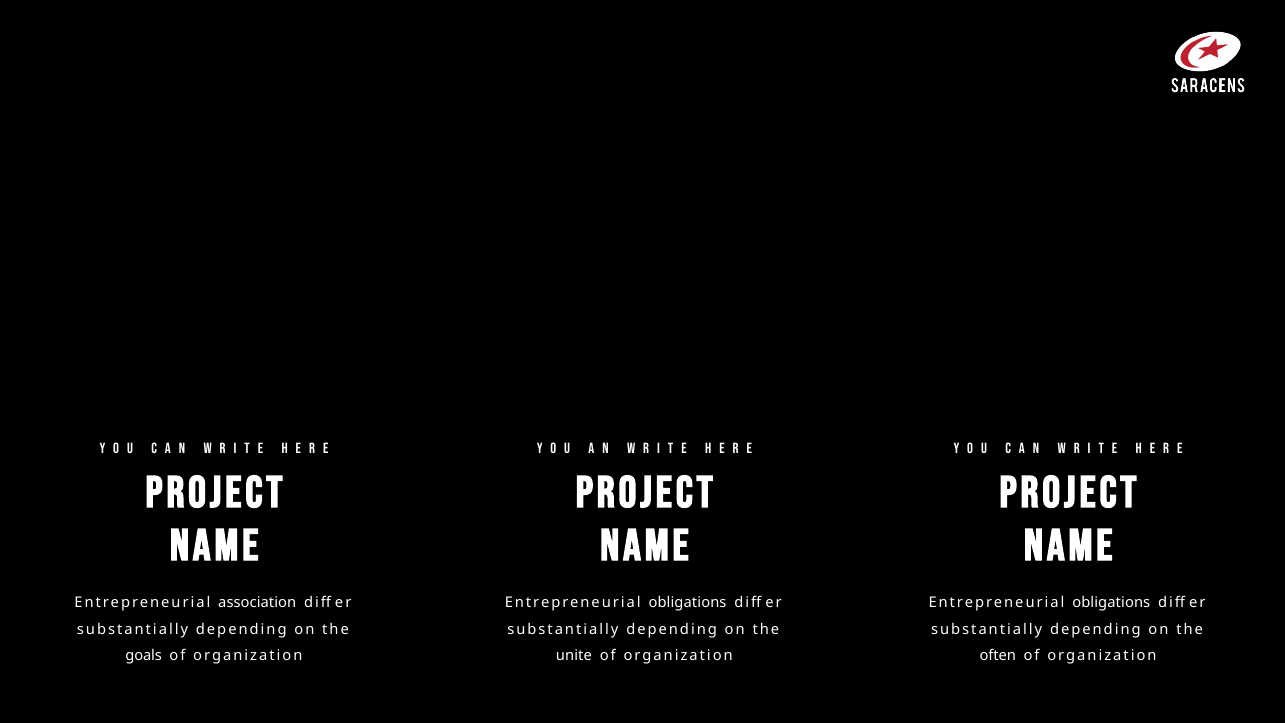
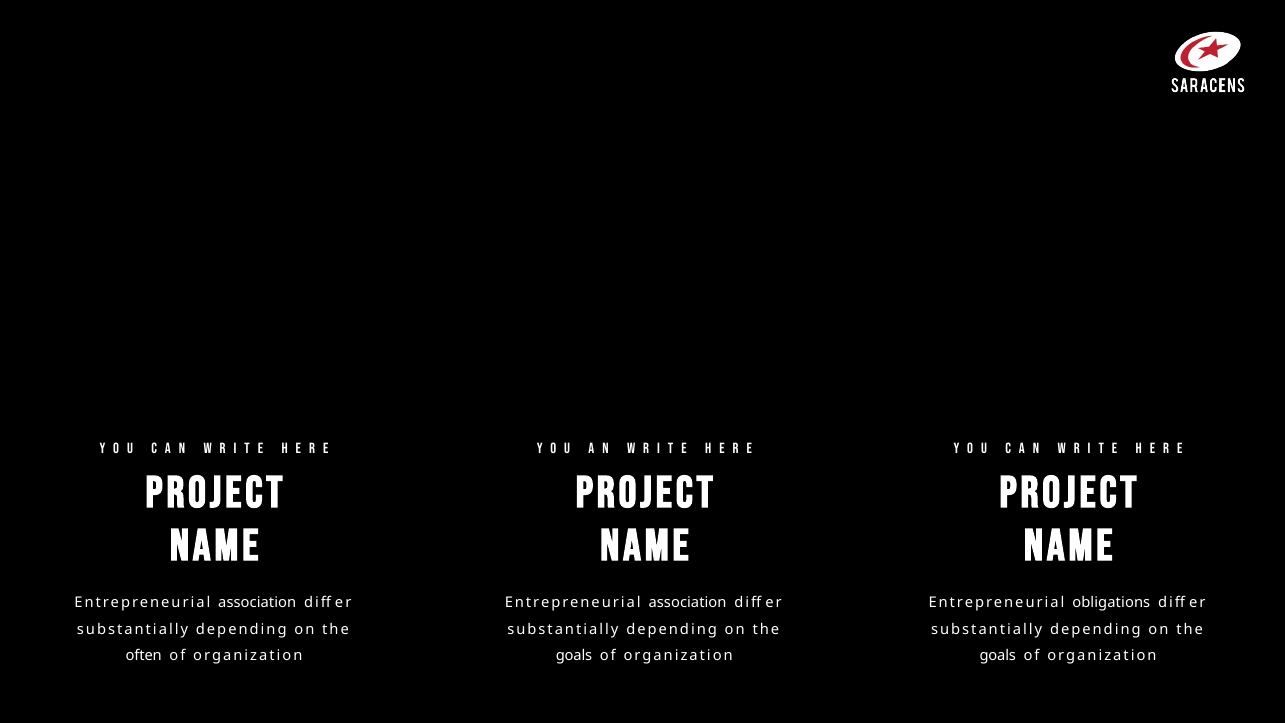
obligations at (688, 603): obligations -> association
goals: goals -> often
unite at (574, 656): unite -> goals
often at (998, 656): often -> goals
